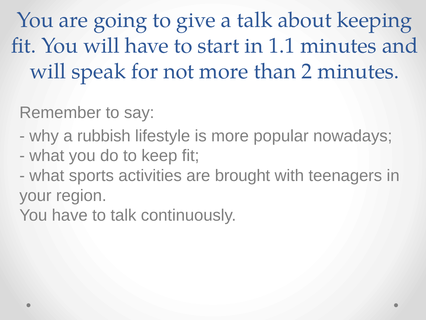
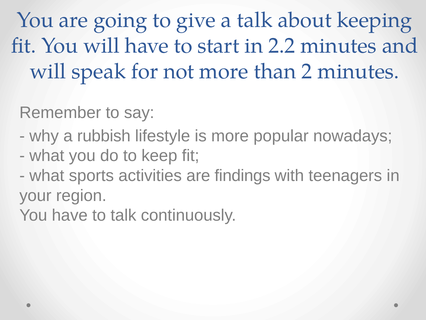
1.1: 1.1 -> 2.2
brought: brought -> findings
